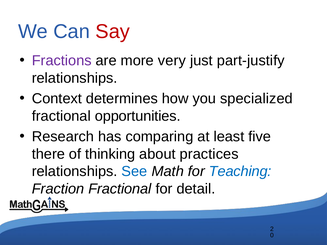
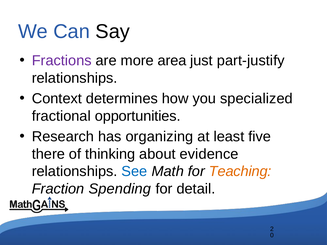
Say colour: red -> black
very: very -> area
comparing: comparing -> organizing
practices: practices -> evidence
Teaching colour: blue -> orange
Fraction Fractional: Fractional -> Spending
